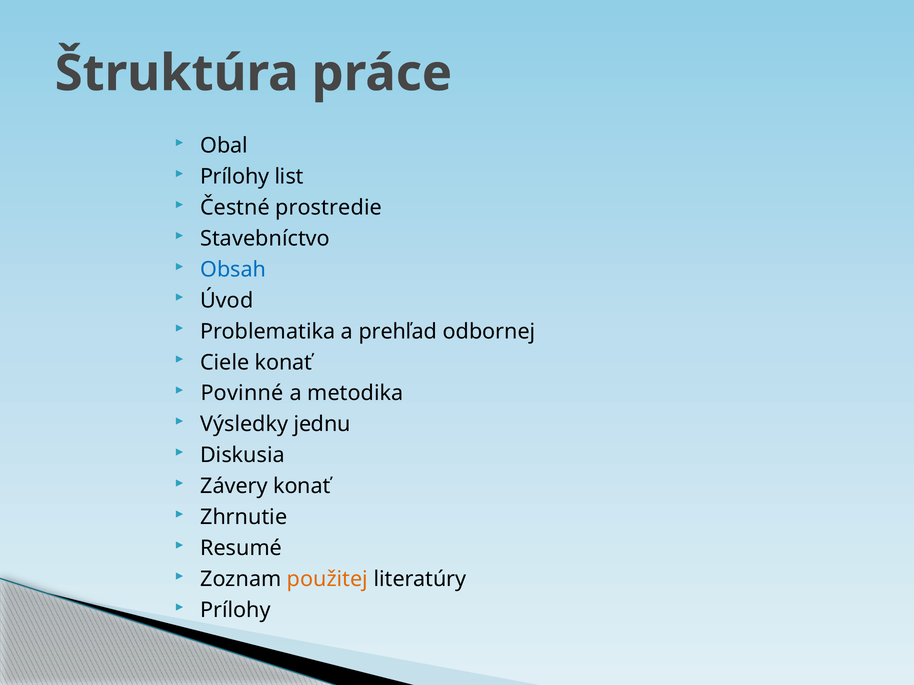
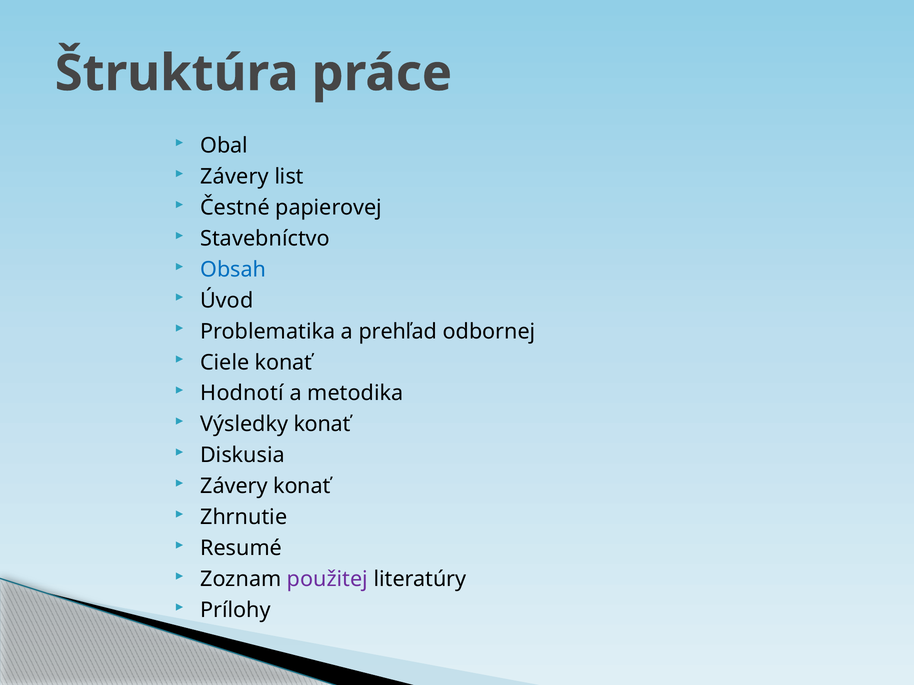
Prílohy at (235, 177): Prílohy -> Závery
prostredie: prostredie -> papierovej
Povinné: Povinné -> Hodnotí
Výsledky jednu: jednu -> konať
použitej colour: orange -> purple
